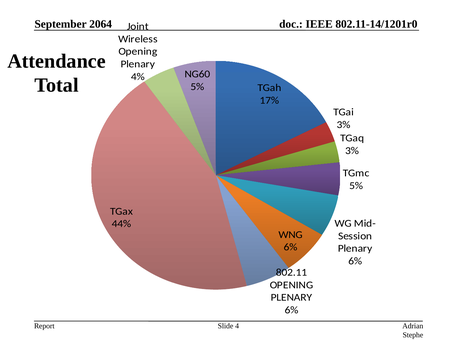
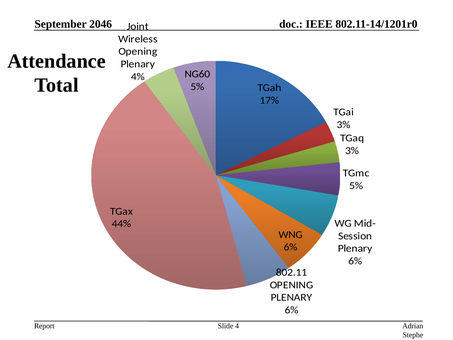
2064: 2064 -> 2046
